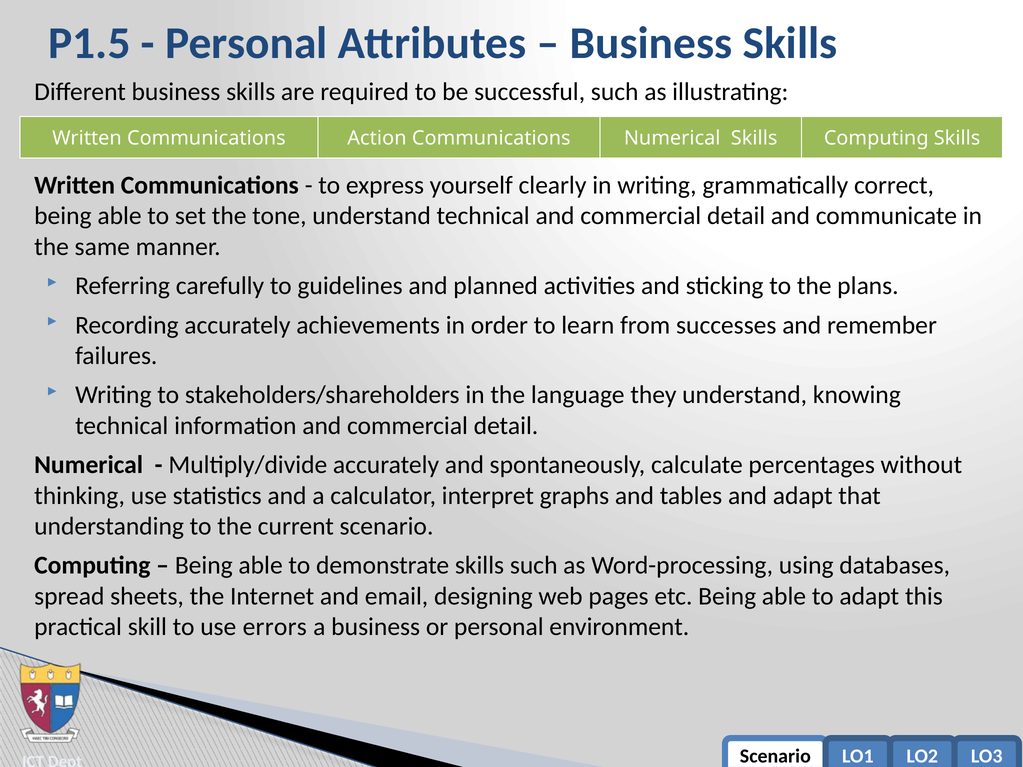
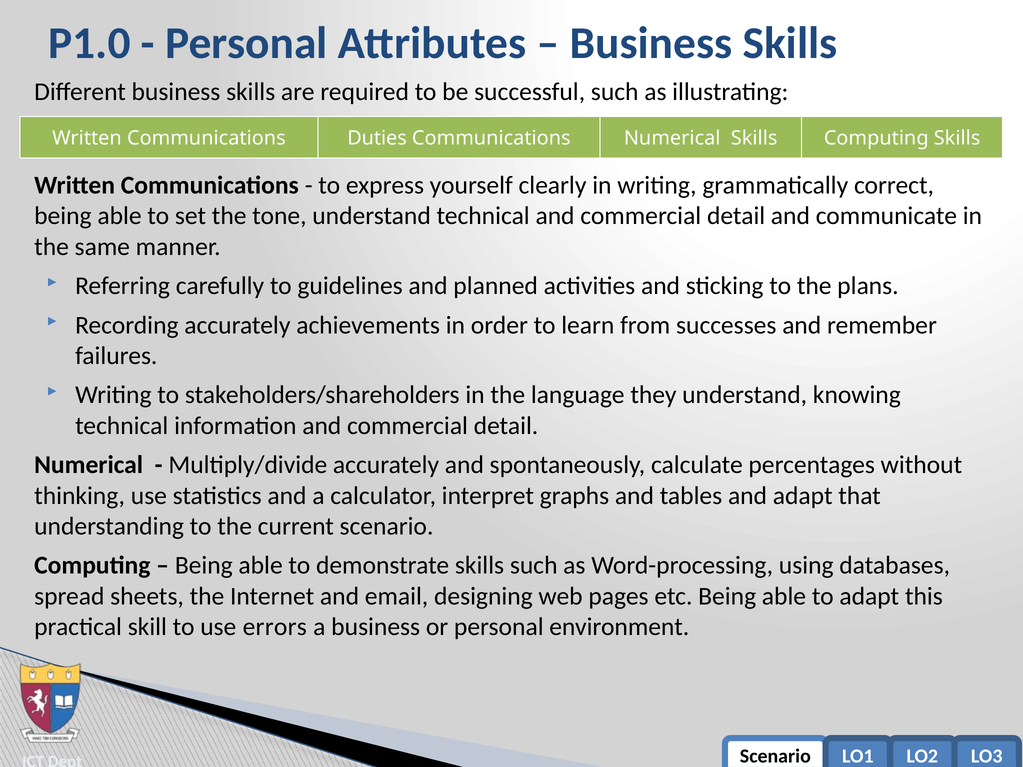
P1.5: P1.5 -> P1.0
Action: Action -> Duties
